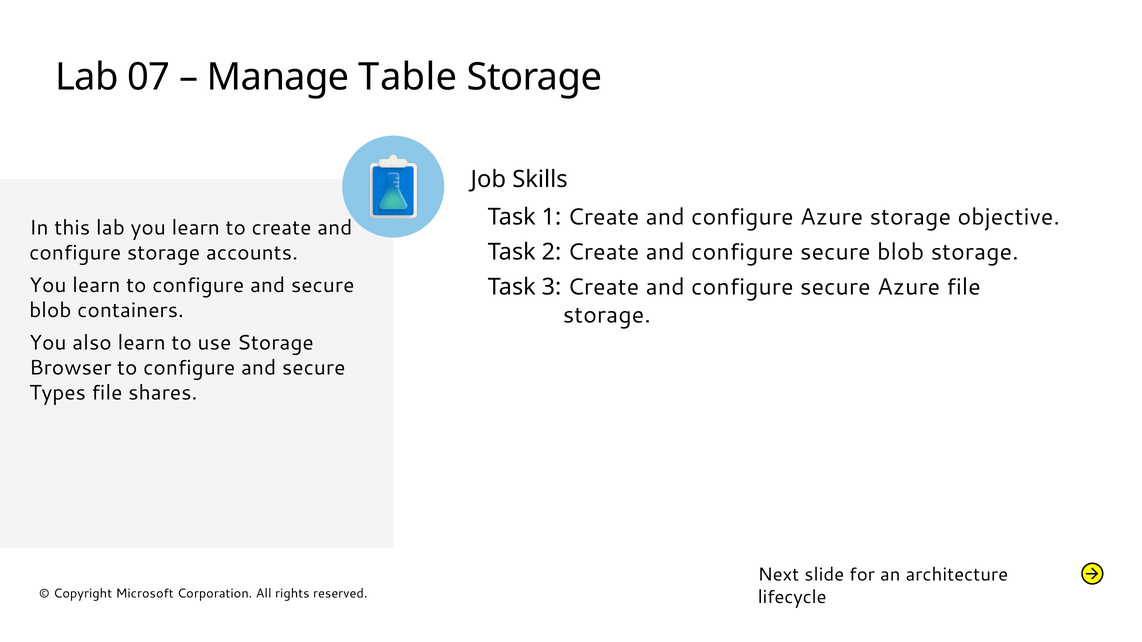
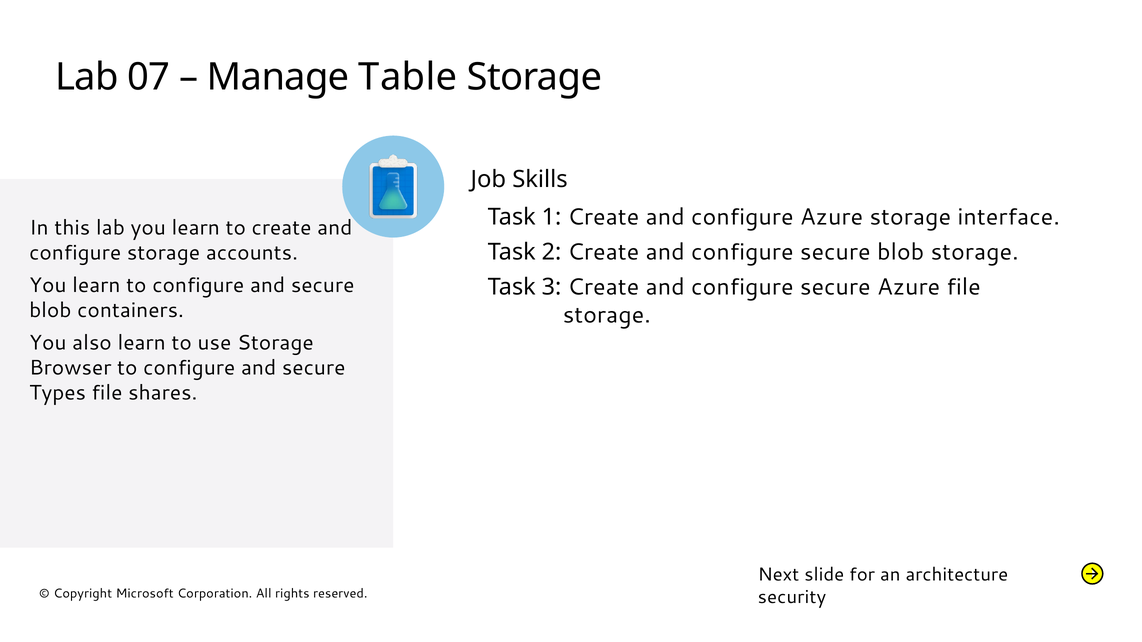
objective: objective -> interface
lifecycle: lifecycle -> security
